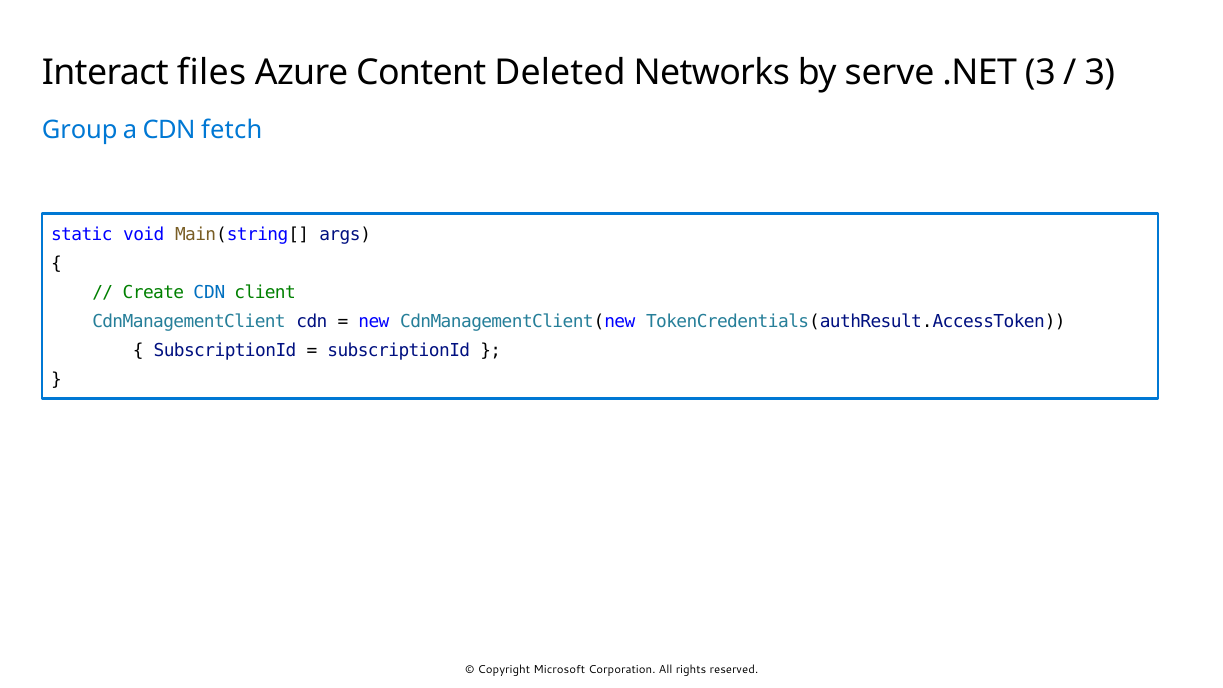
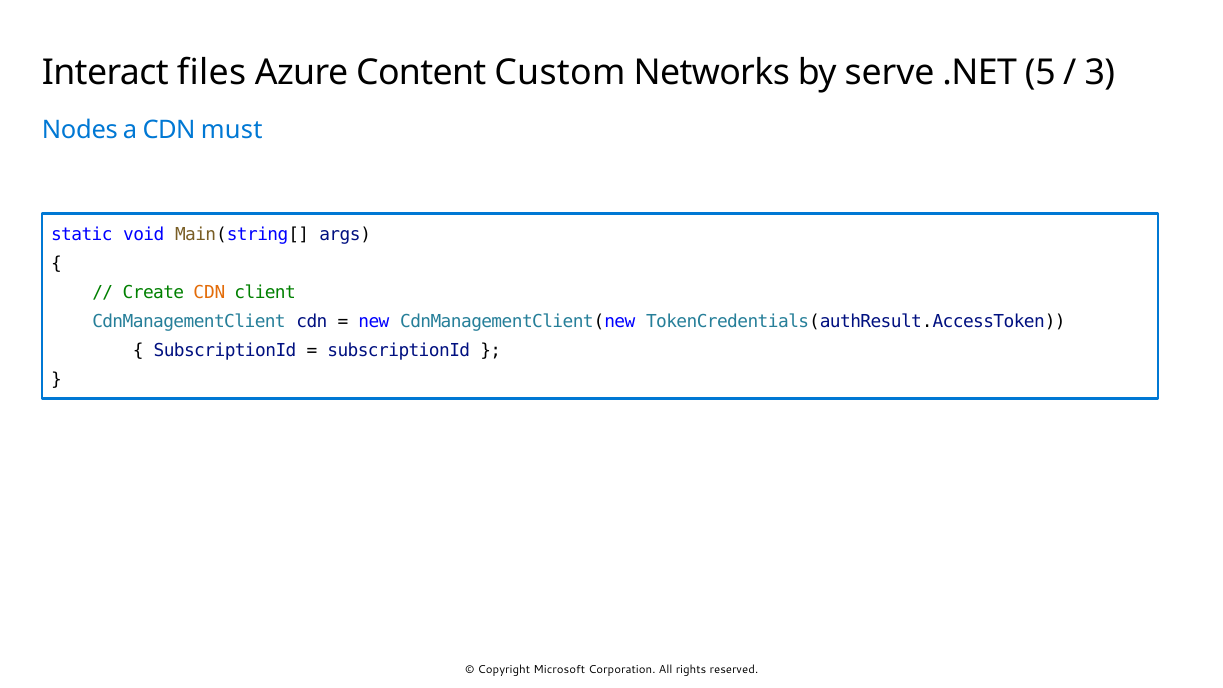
Deleted: Deleted -> Custom
.NET 3: 3 -> 5
Group: Group -> Nodes
fetch: fetch -> must
CDN at (209, 293) colour: blue -> orange
